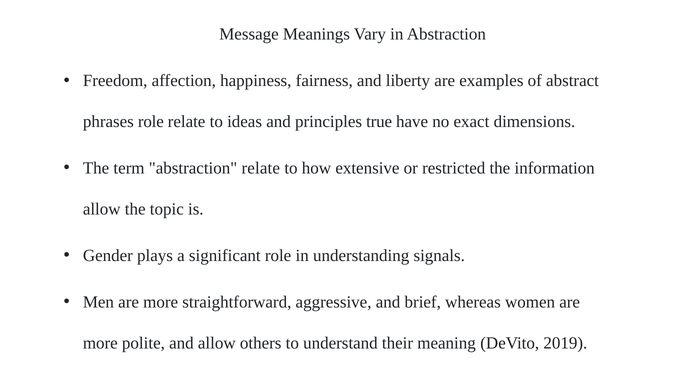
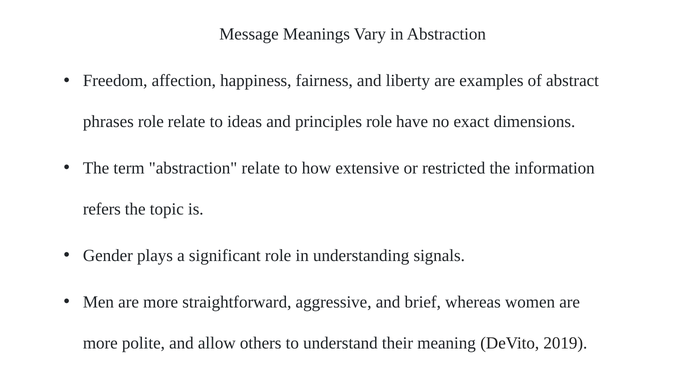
principles true: true -> role
allow at (102, 209): allow -> refers
